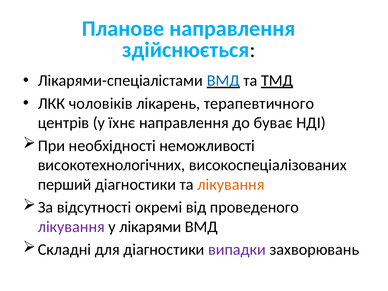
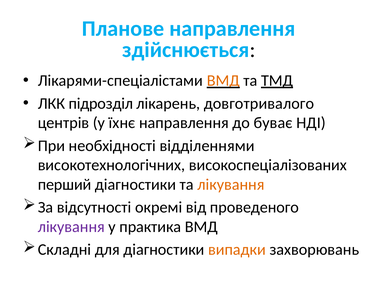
ВМД at (223, 81) colour: blue -> orange
чоловіків: чоловіків -> підрозділ
терапевтичного: терапевтичного -> довготривалого
неможливості: неможливості -> відділеннями
лікарями: лікарями -> практика
випадки colour: purple -> orange
